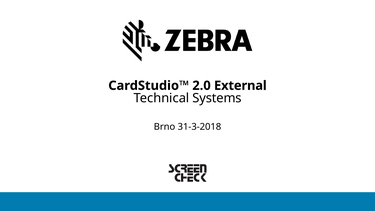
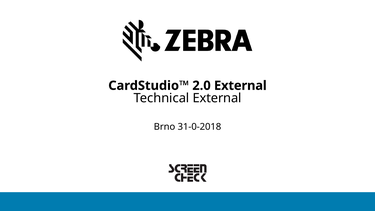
Technical Systems: Systems -> External
31-3-2018: 31-3-2018 -> 31-0-2018
